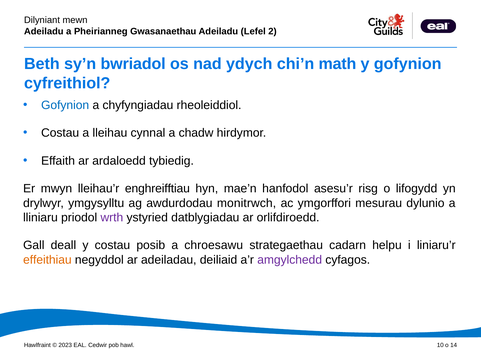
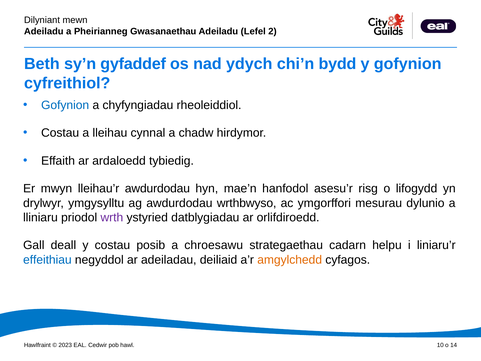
bwriadol: bwriadol -> gyfaddef
math: math -> bydd
lleihau’r enghreifftiau: enghreifftiau -> awdurdodau
monitrwch: monitrwch -> wrthbwyso
effeithiau colour: orange -> blue
amgylchedd colour: purple -> orange
